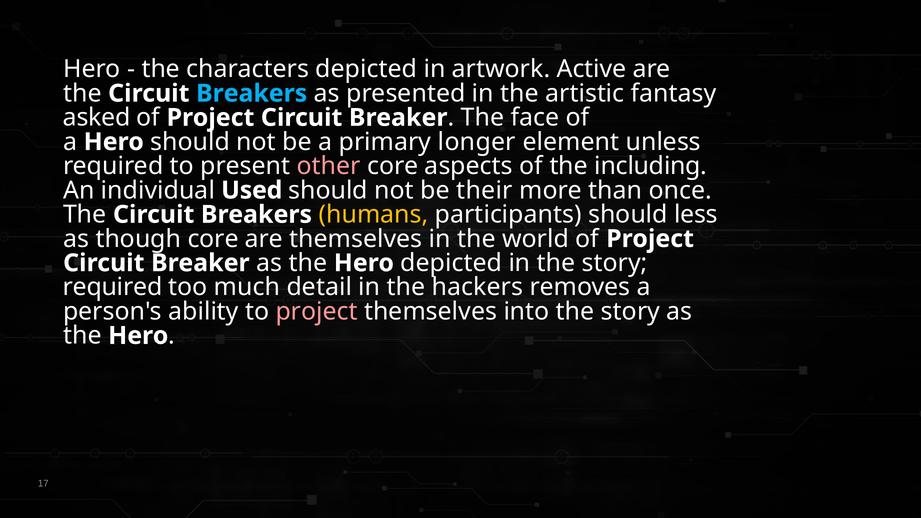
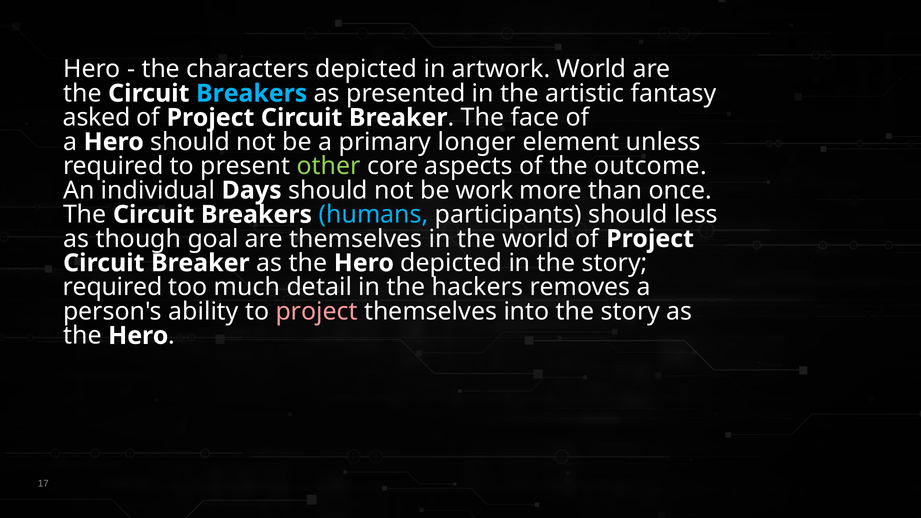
artwork Active: Active -> World
other colour: pink -> light green
including: including -> outcome
Used: Used -> Days
their: their -> work
humans colour: yellow -> light blue
though core: core -> goal
